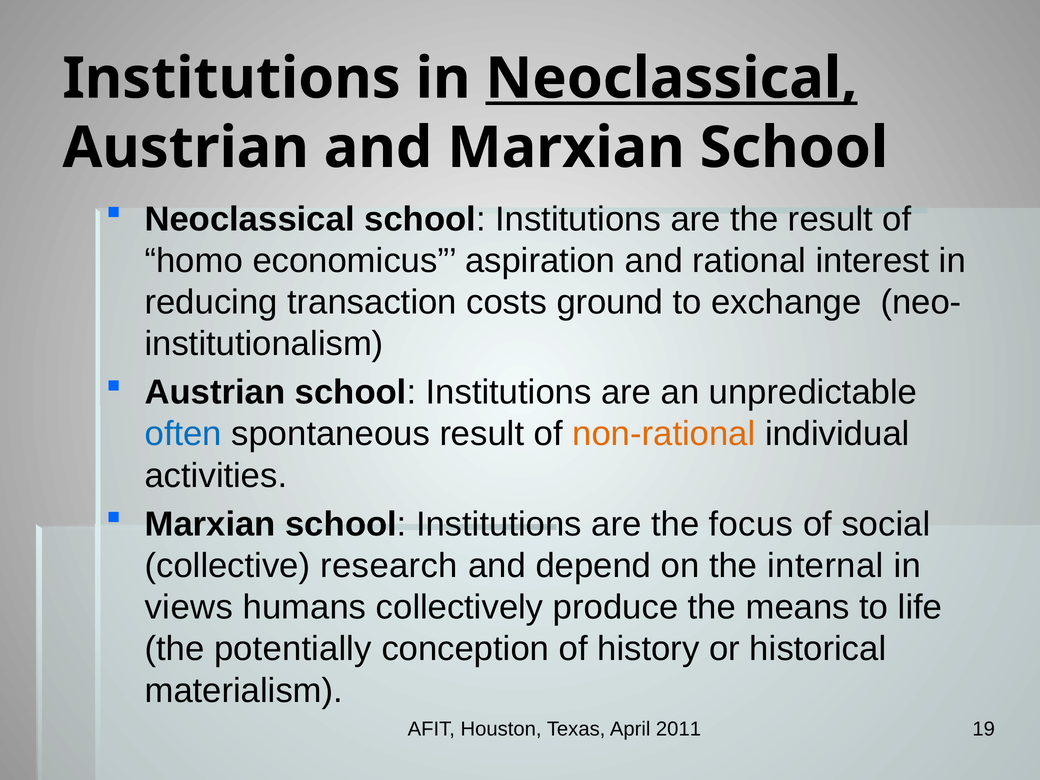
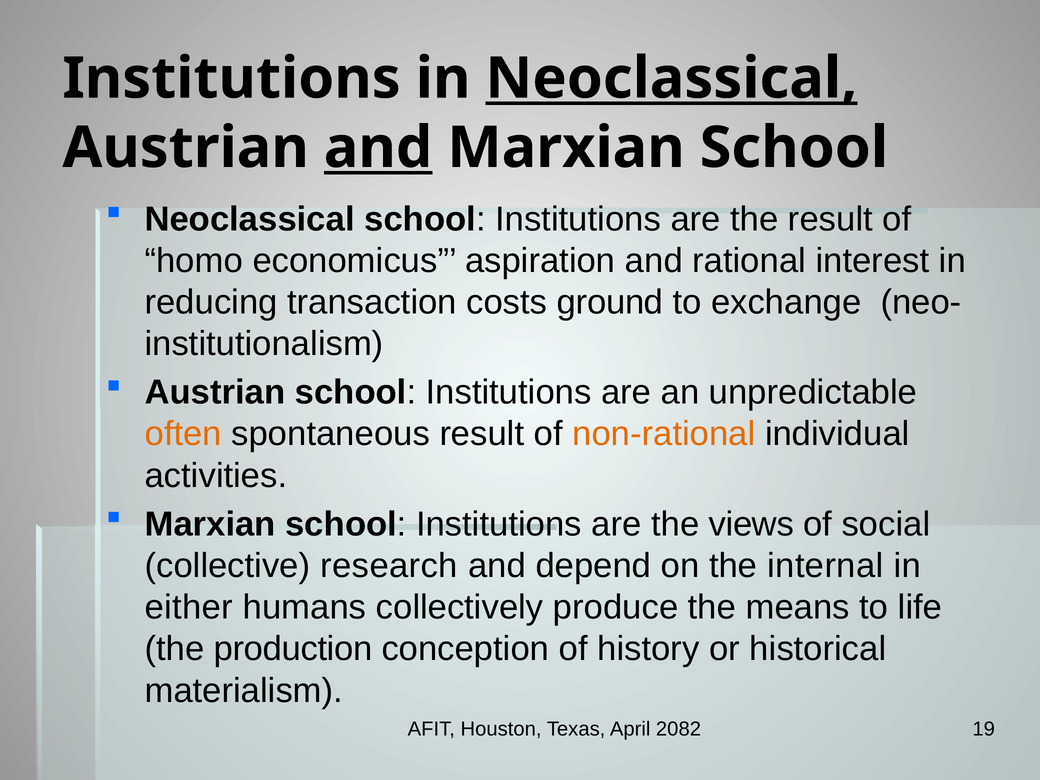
and at (378, 148) underline: none -> present
often colour: blue -> orange
focus: focus -> views
views: views -> either
potentially: potentially -> production
2011: 2011 -> 2082
